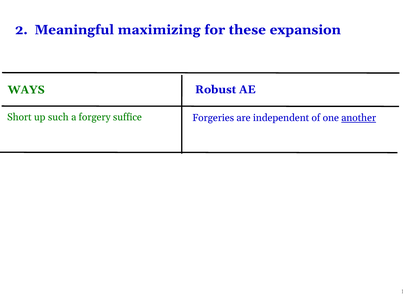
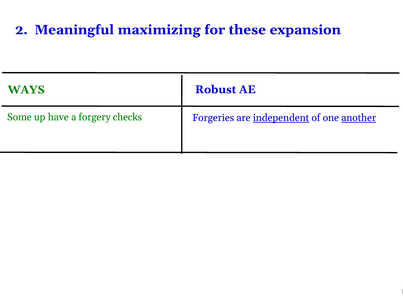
Short: Short -> Some
such: such -> have
suffice: suffice -> checks
independent underline: none -> present
